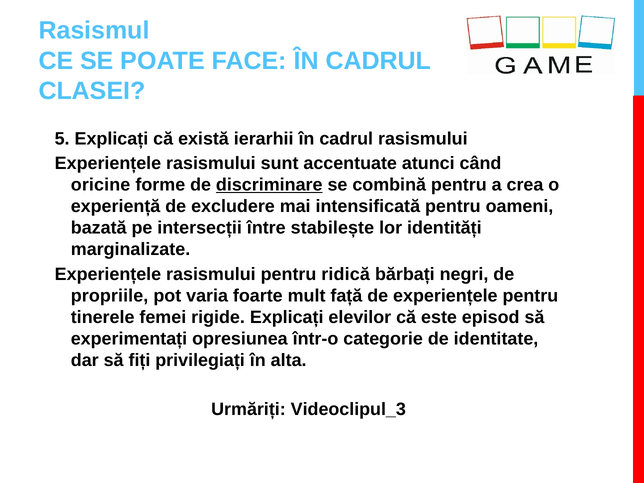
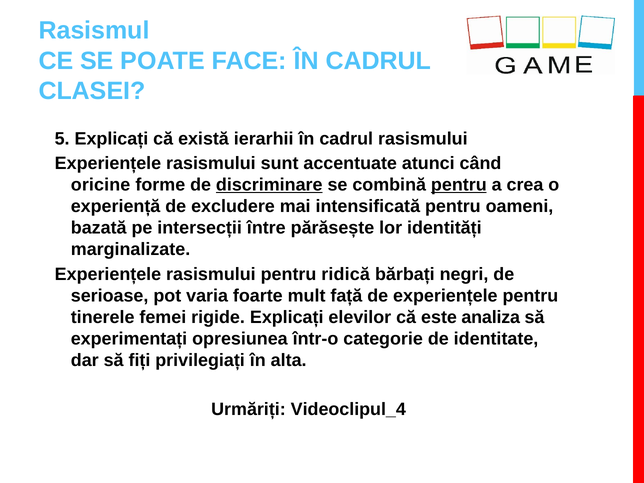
pentru at (459, 185) underline: none -> present
stabilește: stabilește -> părăsește
propriile: propriile -> serioase
episod: episod -> analiza
Videoclipul_3: Videoclipul_3 -> Videoclipul_4
